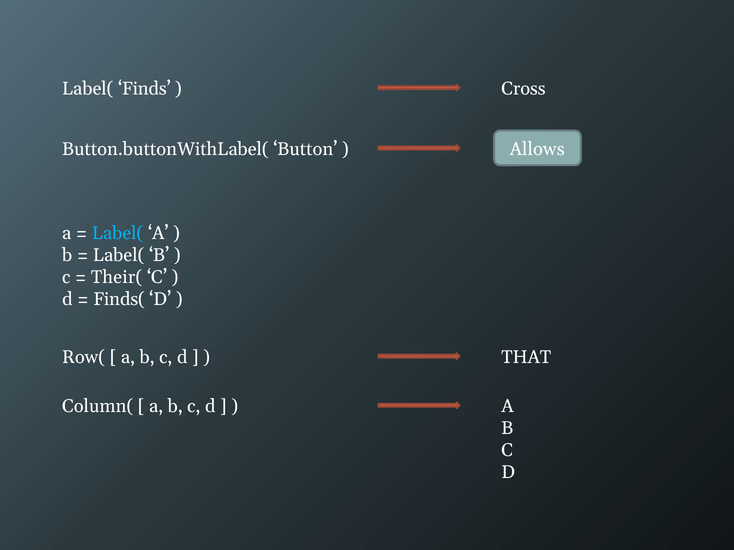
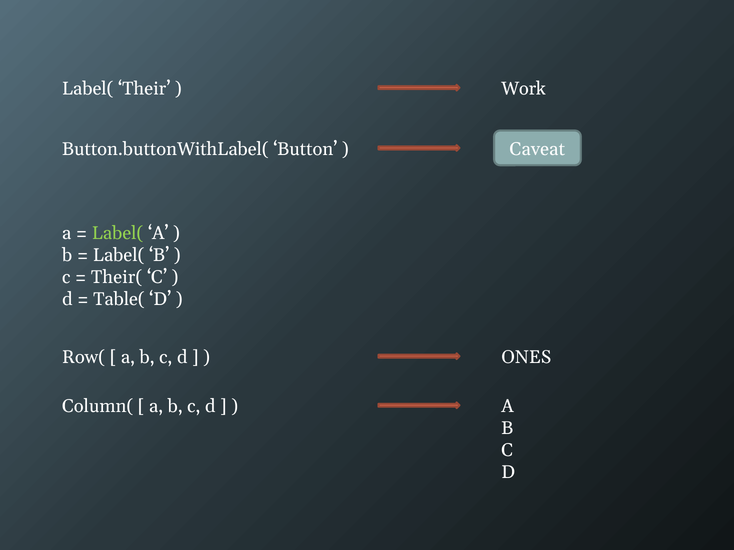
Finds: Finds -> Their
Cross: Cross -> Work
Allows: Allows -> Caveat
Label( at (118, 233) colour: light blue -> light green
Finds(: Finds( -> Table(
THAT: THAT -> ONES
